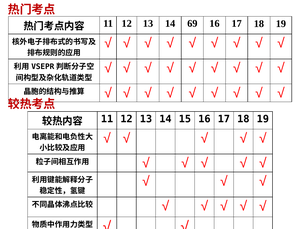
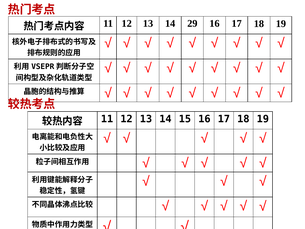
69: 69 -> 29
